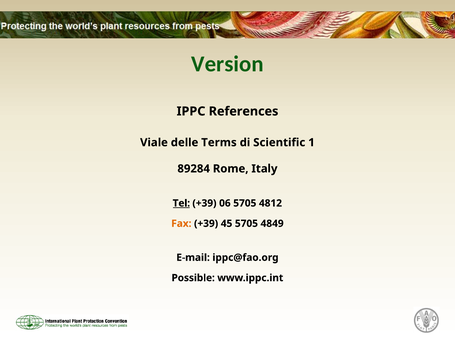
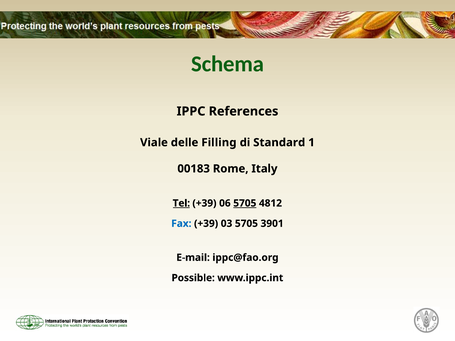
Version: Version -> Schema
Terms: Terms -> Filling
Scientific: Scientific -> Standard
89284: 89284 -> 00183
5705 at (245, 203) underline: none -> present
Fax colour: orange -> blue
45: 45 -> 03
4849: 4849 -> 3901
